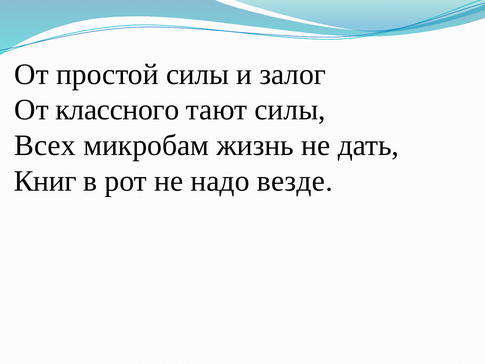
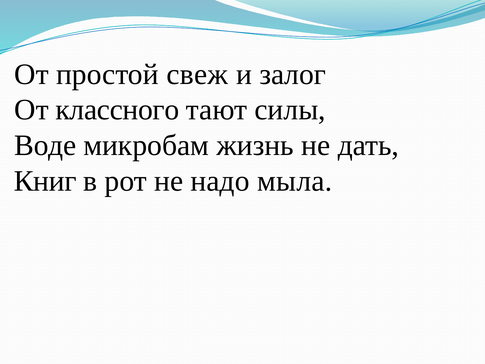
простой силы: силы -> свеж
Всех: Всех -> Воде
везде: везде -> мыла
